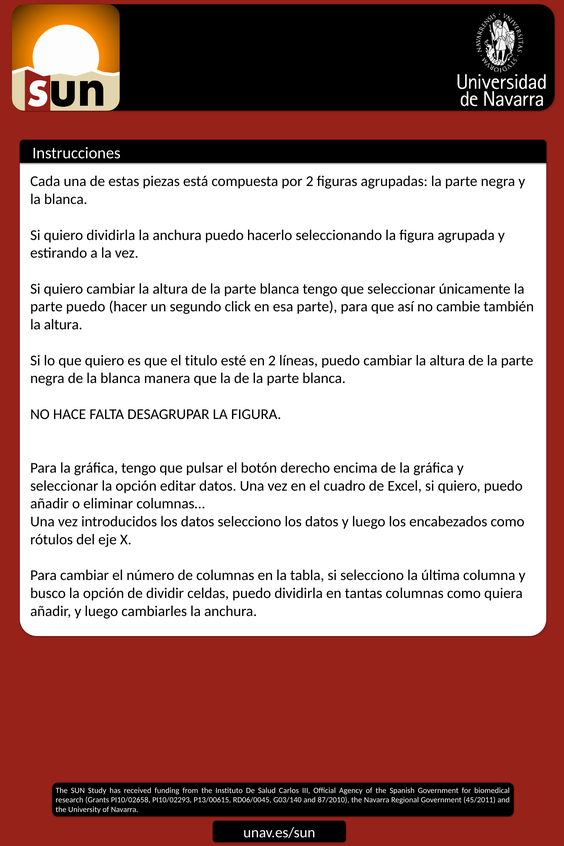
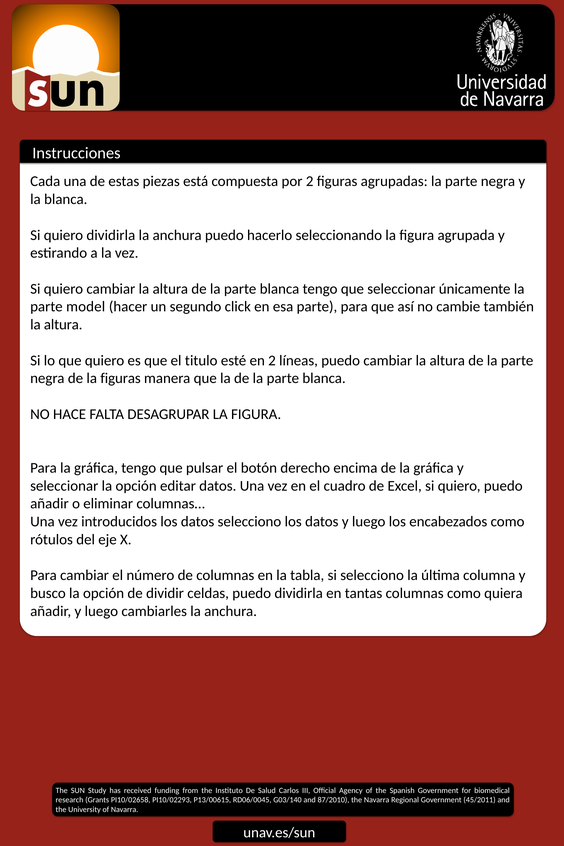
parte puedo: puedo -> model
de la blanca: blanca -> figuras
